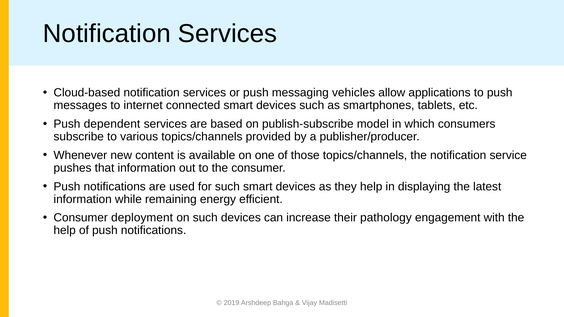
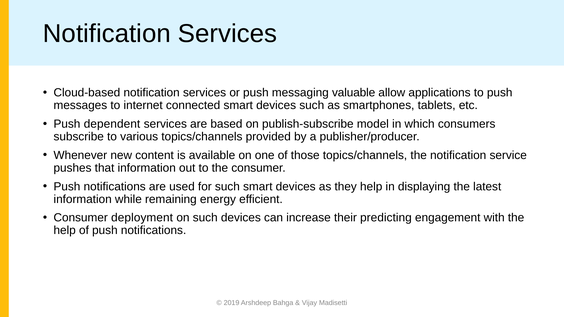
vehicles: vehicles -> valuable
pathology: pathology -> predicting
